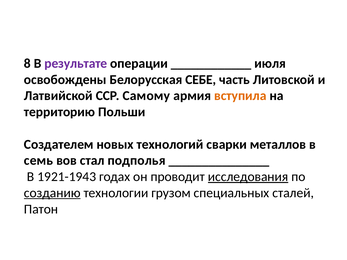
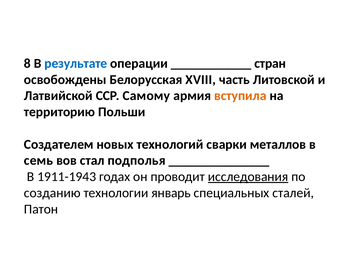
результате colour: purple -> blue
июля: июля -> стран
СЕБЕ: СЕБЕ -> XVIII
1921-1943: 1921-1943 -> 1911-1943
созданию underline: present -> none
грузом: грузом -> январь
